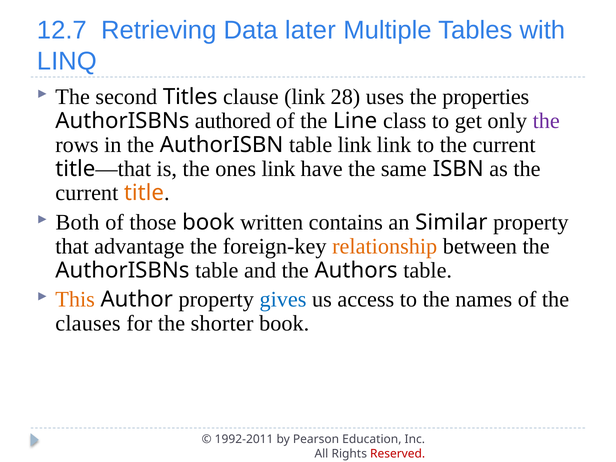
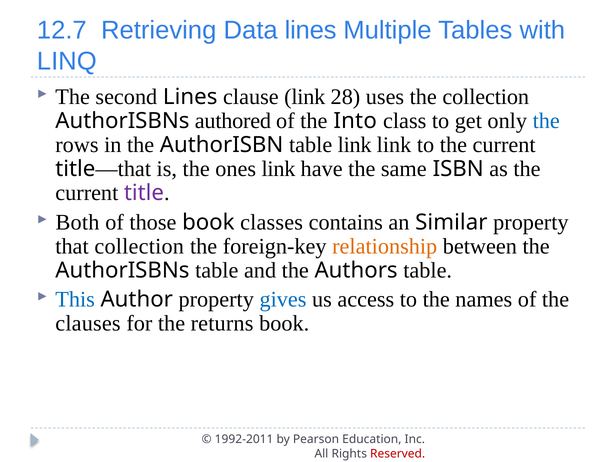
Data later: later -> lines
second Titles: Titles -> Lines
the properties: properties -> collection
Line: Line -> Into
the at (546, 121) colour: purple -> blue
title at (144, 193) colour: orange -> purple
written: written -> classes
that advantage: advantage -> collection
This colour: orange -> blue
shorter: shorter -> returns
